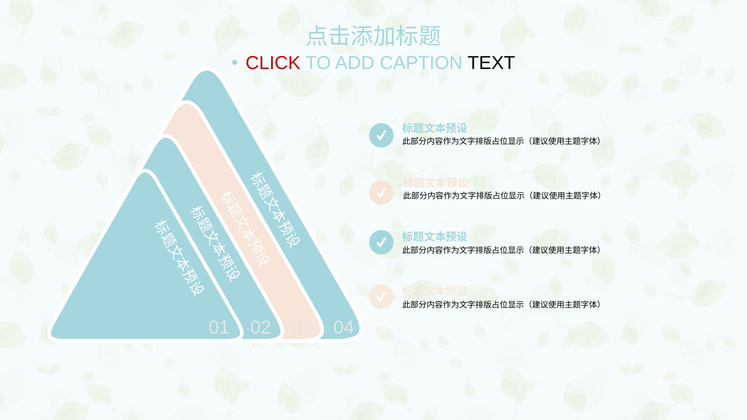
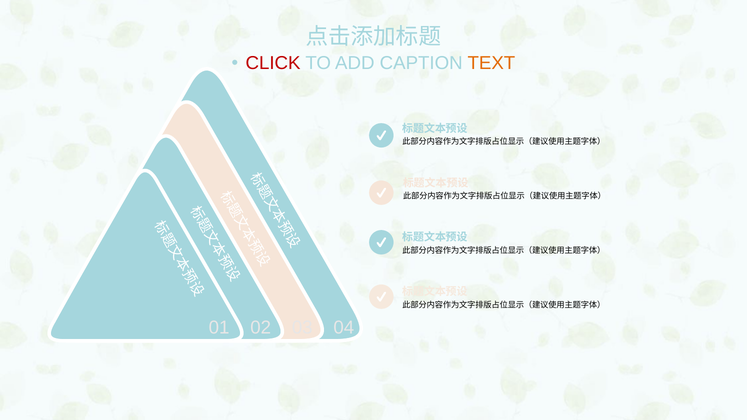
TEXT colour: black -> orange
